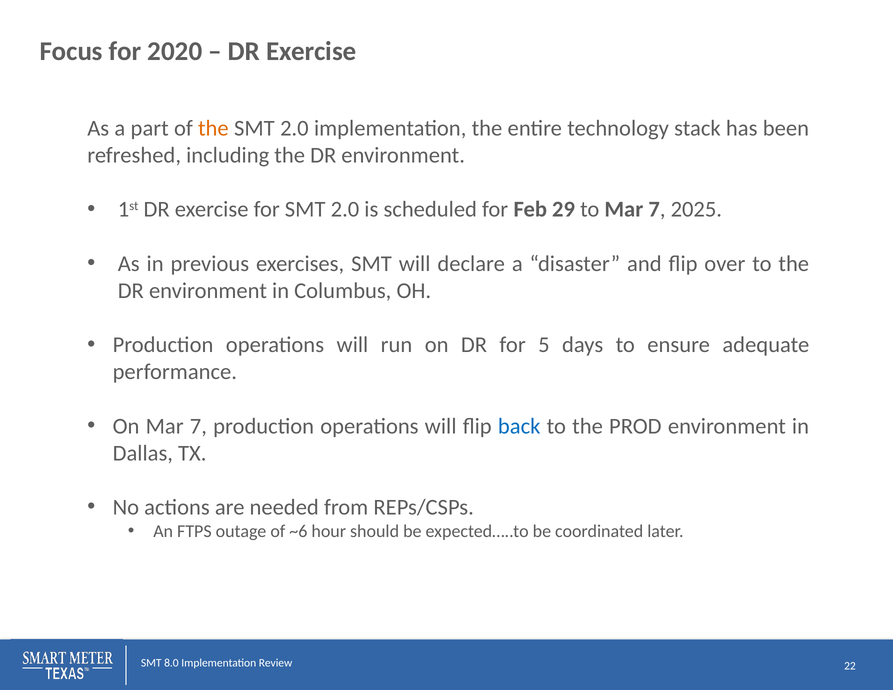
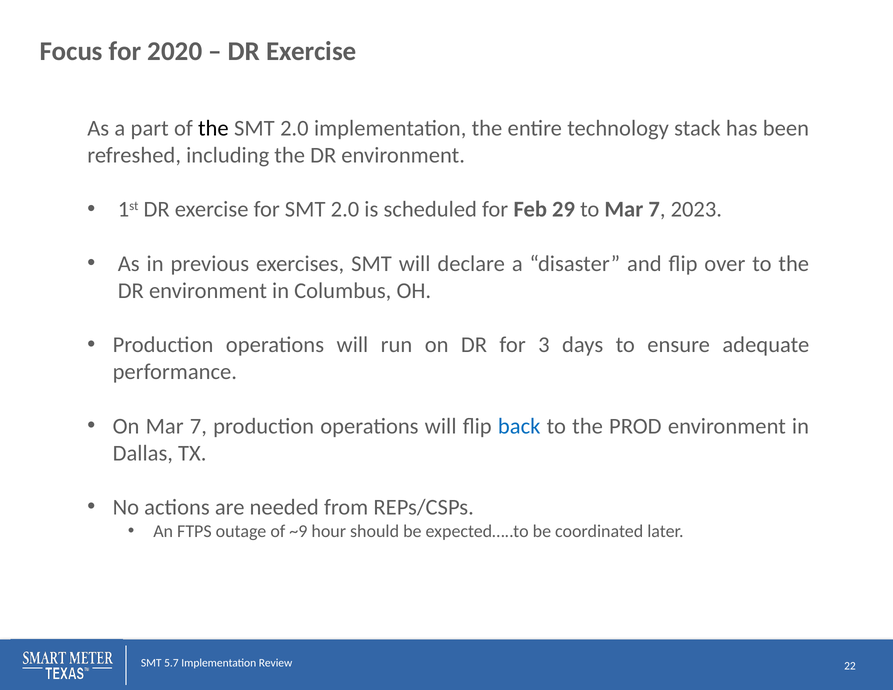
the at (213, 128) colour: orange -> black
2025: 2025 -> 2023
5: 5 -> 3
~6: ~6 -> ~9
8.0: 8.0 -> 5.7
